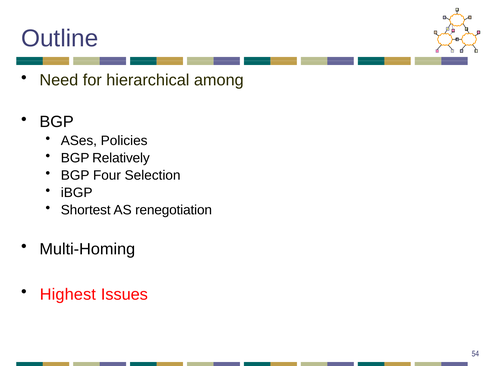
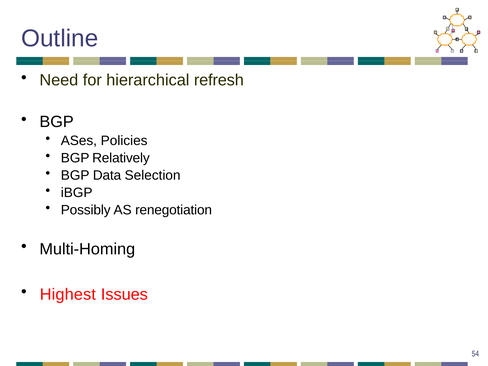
among: among -> refresh
Four: Four -> Data
Shortest: Shortest -> Possibly
